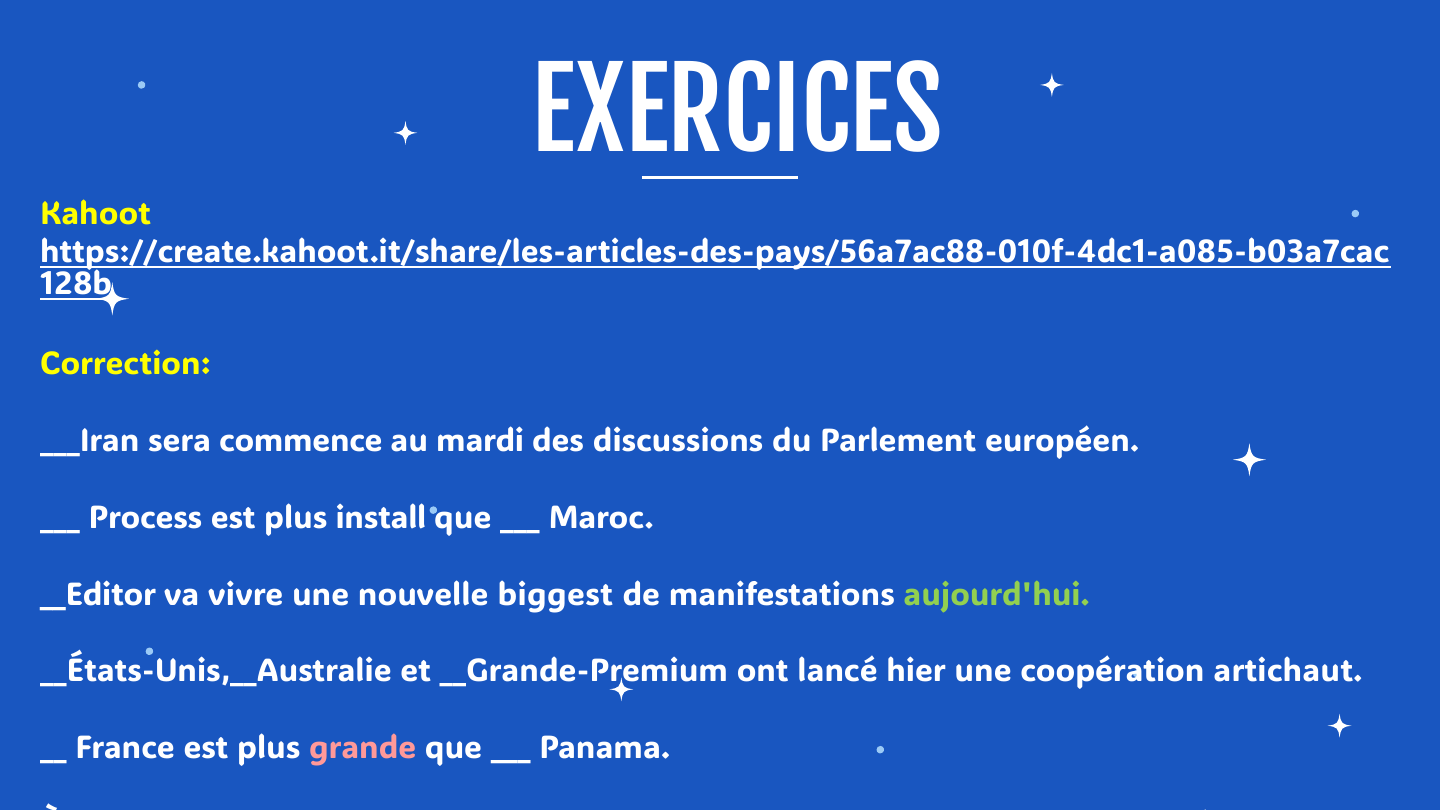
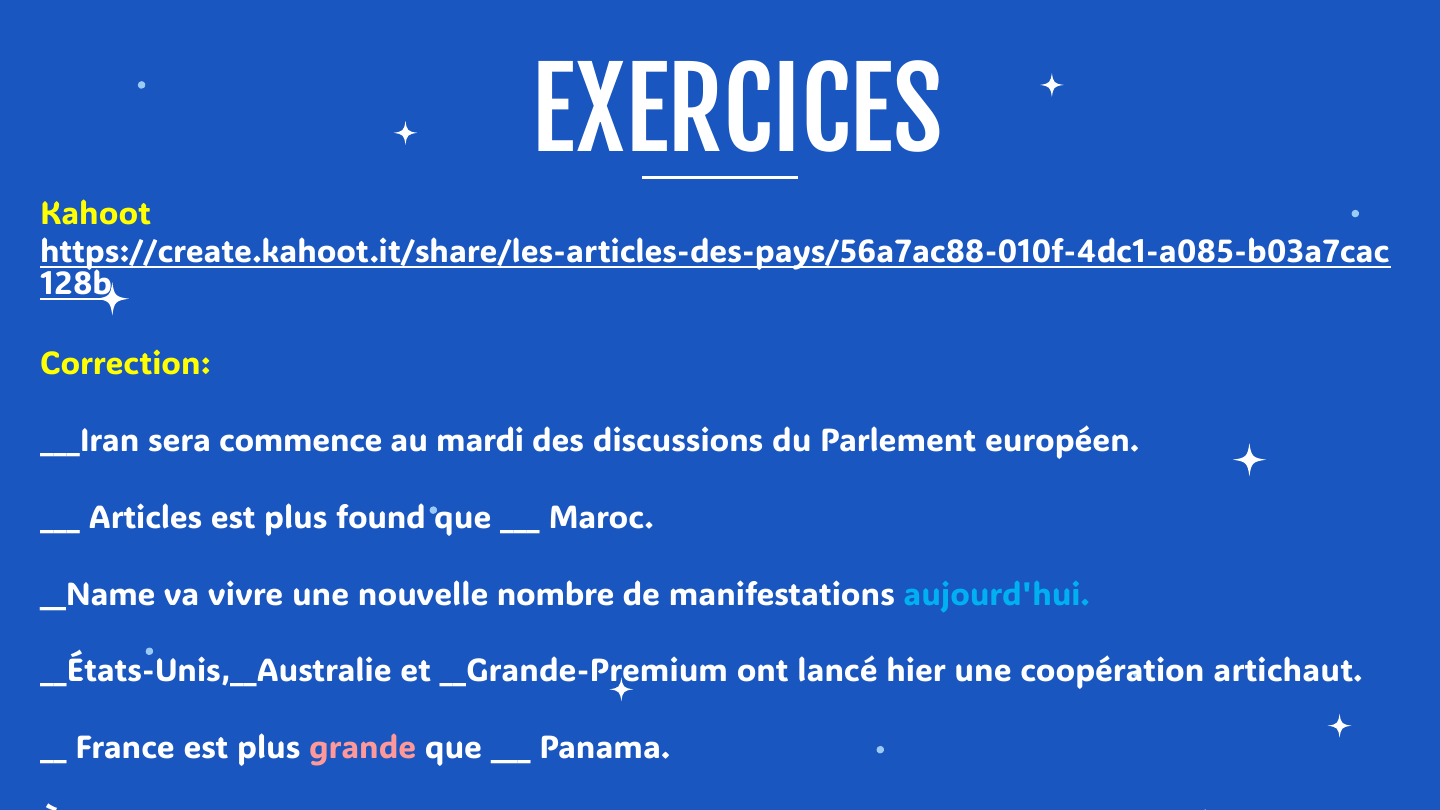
Process: Process -> Articles
install: install -> found
__Editor: __Editor -> __Name
biggest: biggest -> nombre
aujourd'hui colour: light green -> light blue
